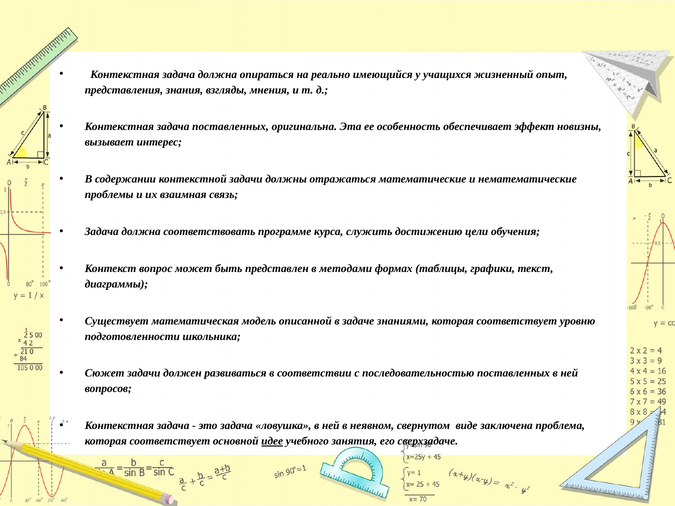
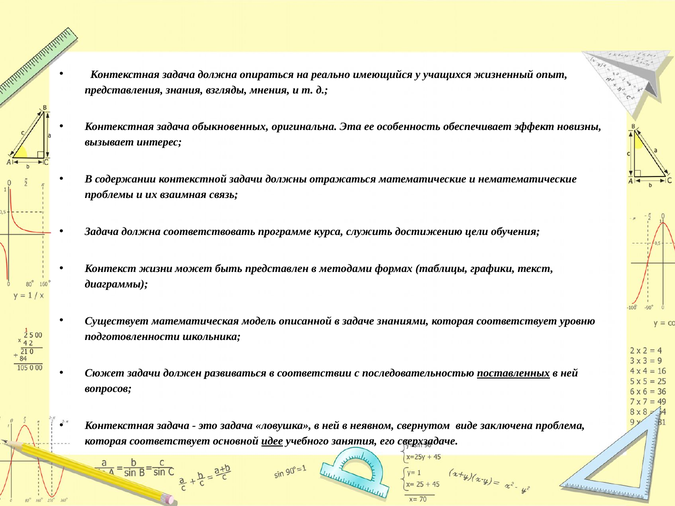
задача поставленных: поставленных -> обыкновенных
вопрос: вопрос -> жизни
поставленных at (514, 373) underline: none -> present
